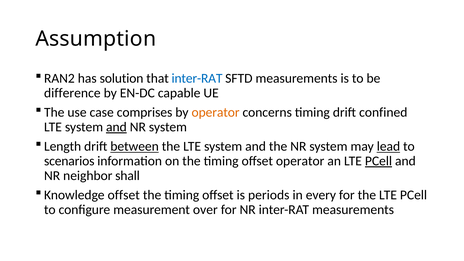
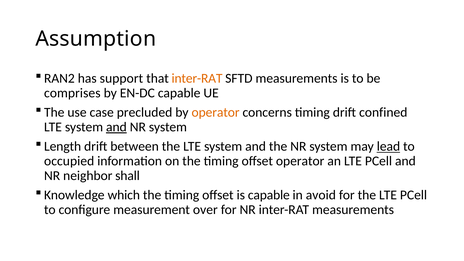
solution: solution -> support
inter-RAT at (197, 78) colour: blue -> orange
difference: difference -> comprises
comprises: comprises -> precluded
between underline: present -> none
scenarios: scenarios -> occupied
PCell at (378, 161) underline: present -> none
Knowledge offset: offset -> which
is periods: periods -> capable
every: every -> avoid
